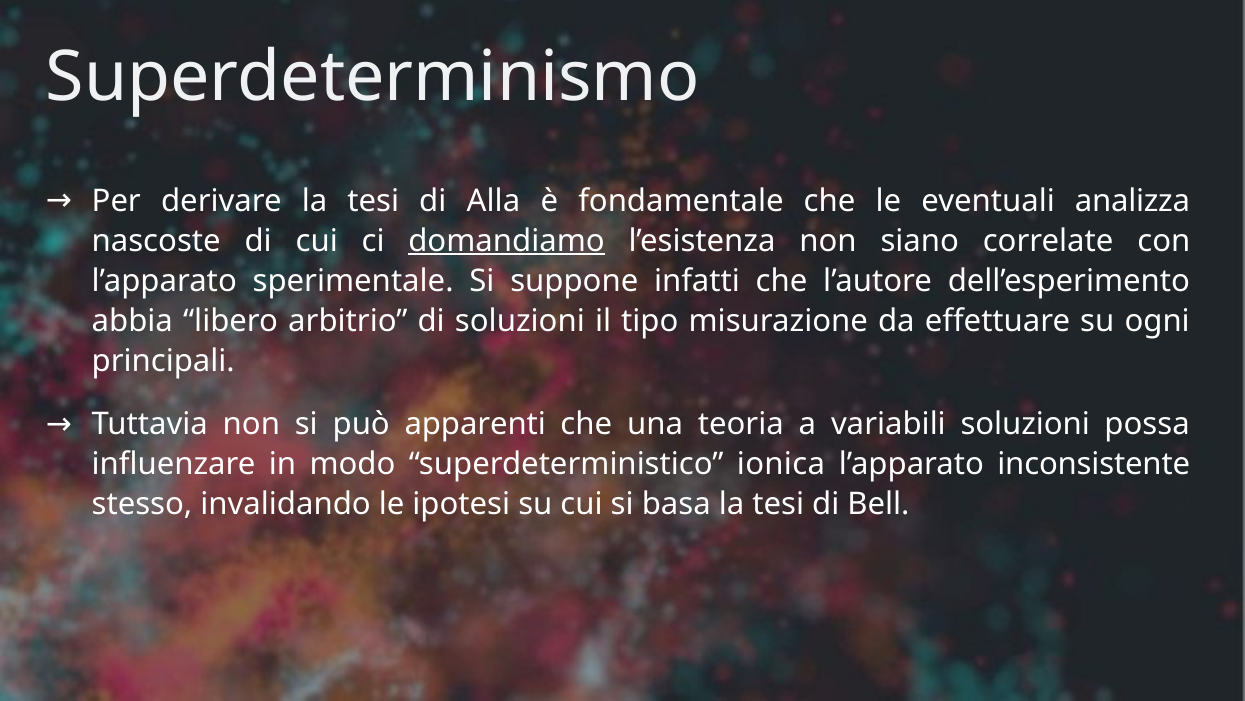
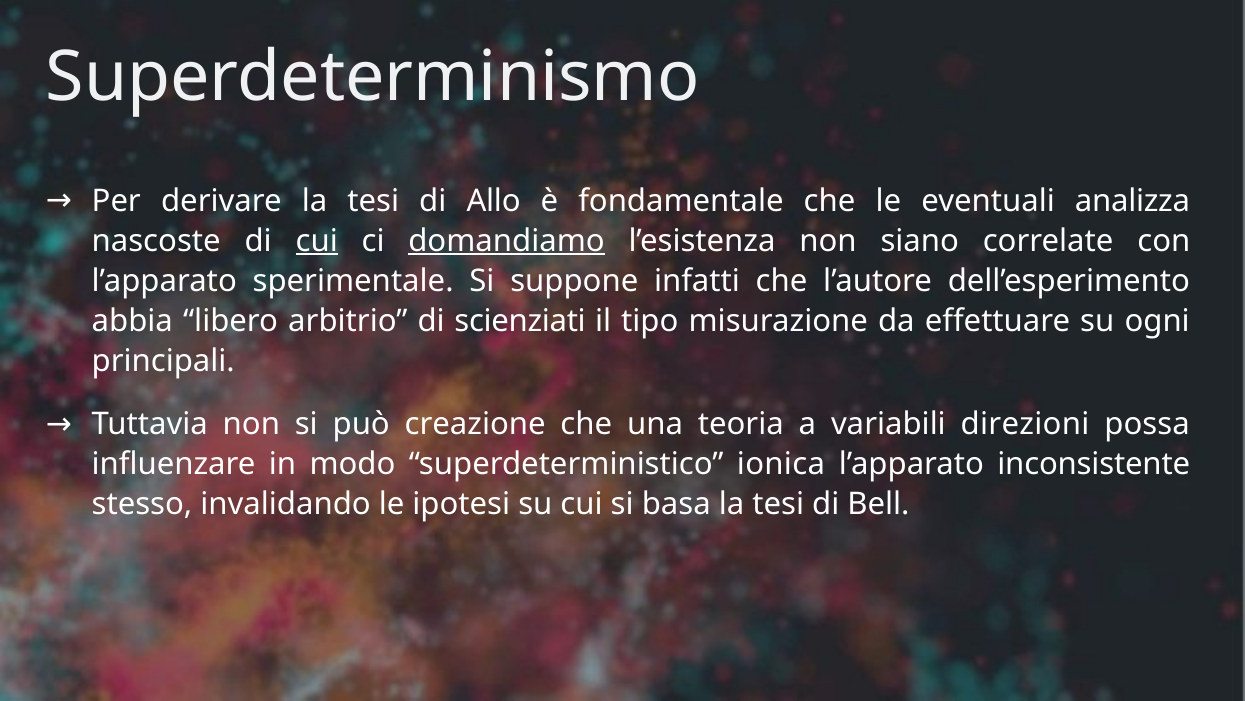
Alla: Alla -> Allo
cui at (317, 241) underline: none -> present
di soluzioni: soluzioni -> scienziati
apparenti: apparenti -> creazione
variabili soluzioni: soluzioni -> direzioni
